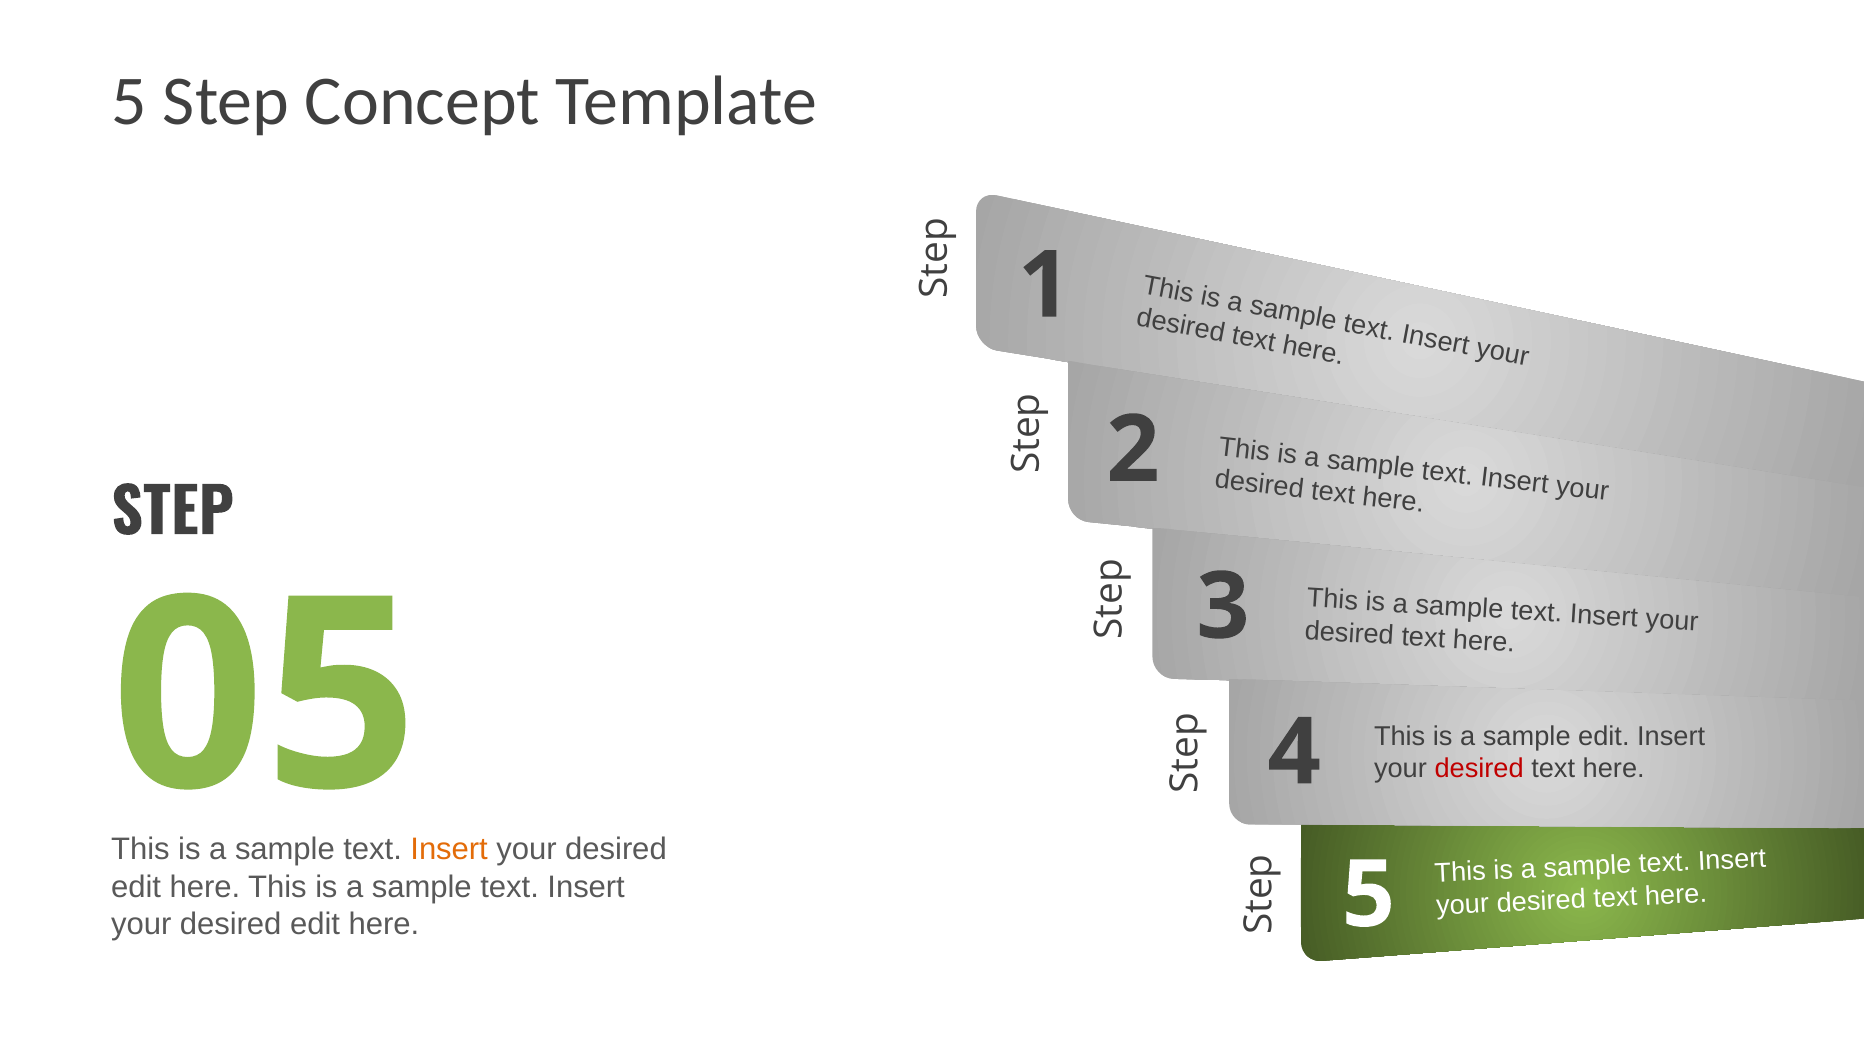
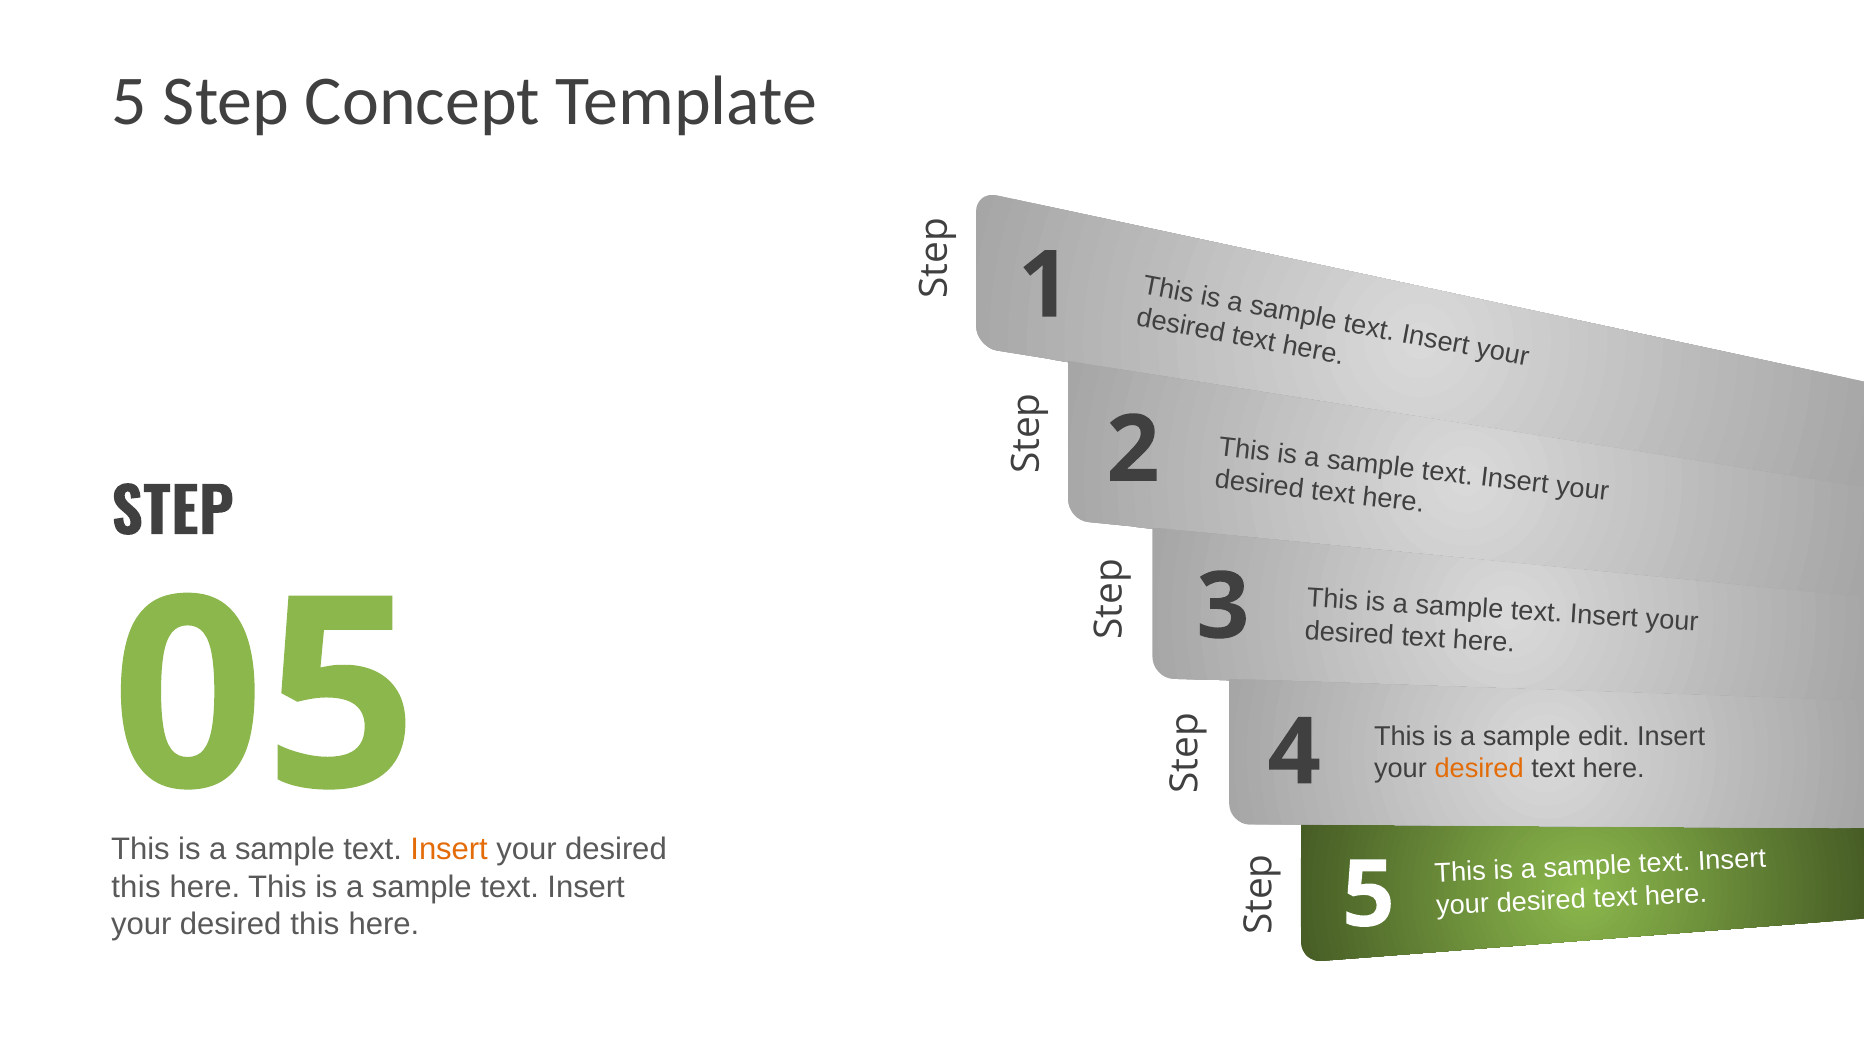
desired at (1479, 769) colour: red -> orange
edit at (136, 887): edit -> this
edit at (315, 924): edit -> this
